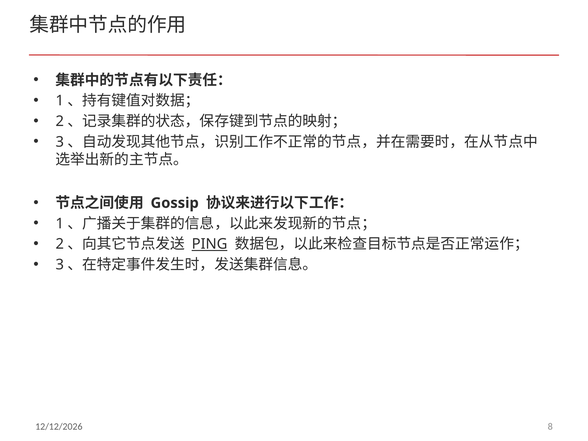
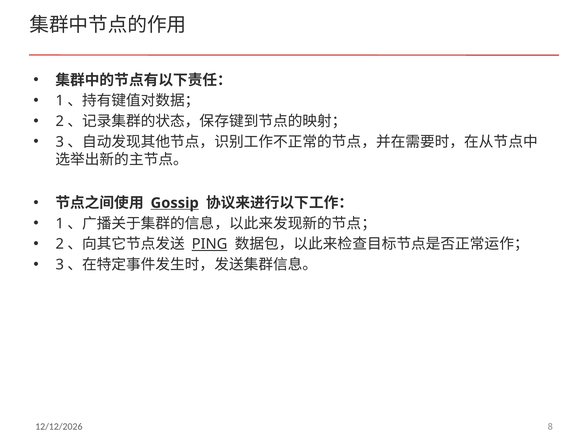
Gossip underline: none -> present
